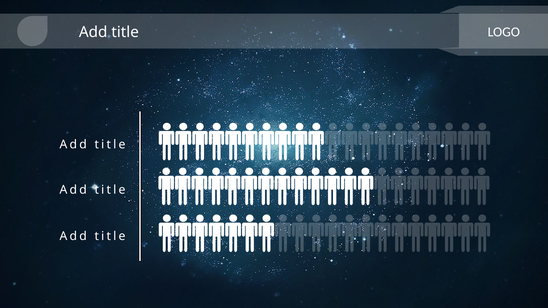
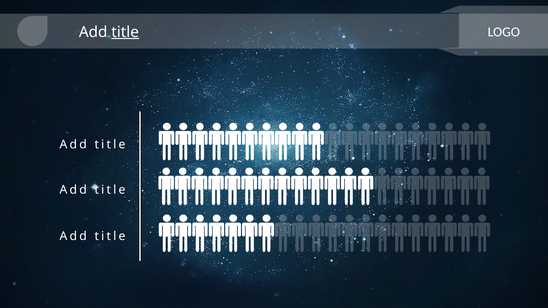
title at (125, 32) underline: none -> present
